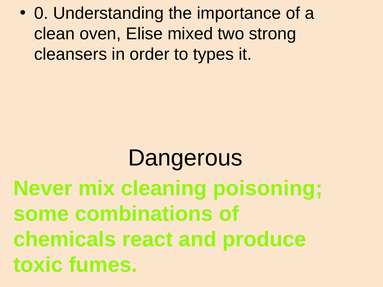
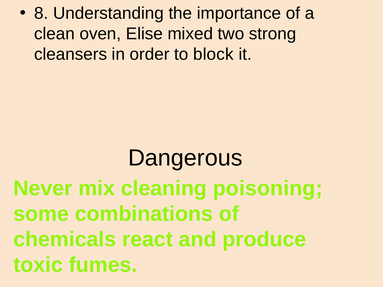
0: 0 -> 8
types: types -> block
